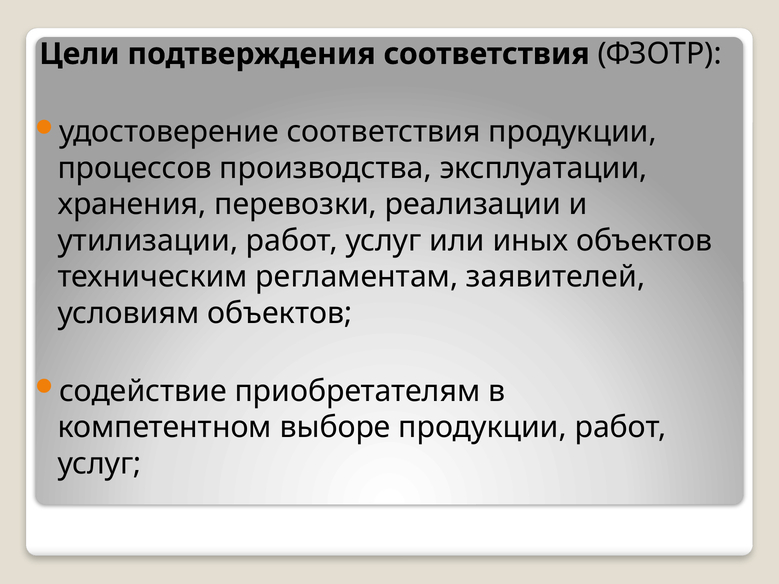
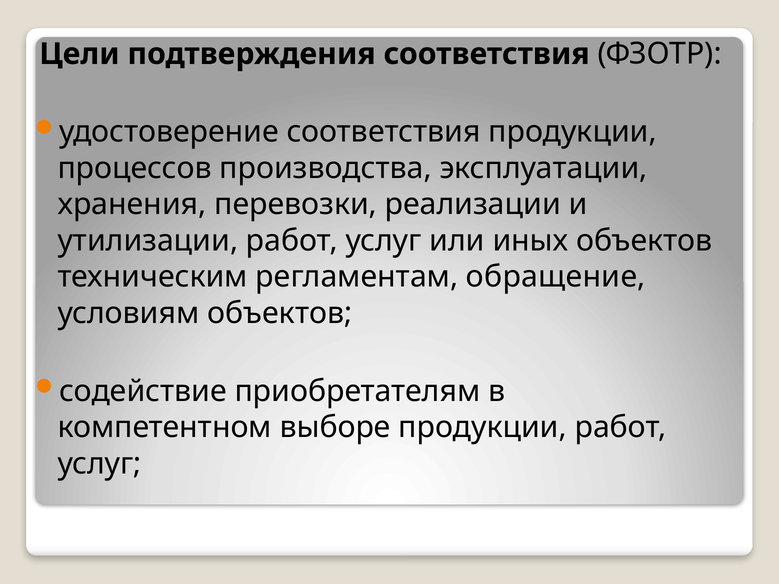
заявителей: заявителей -> обращение
